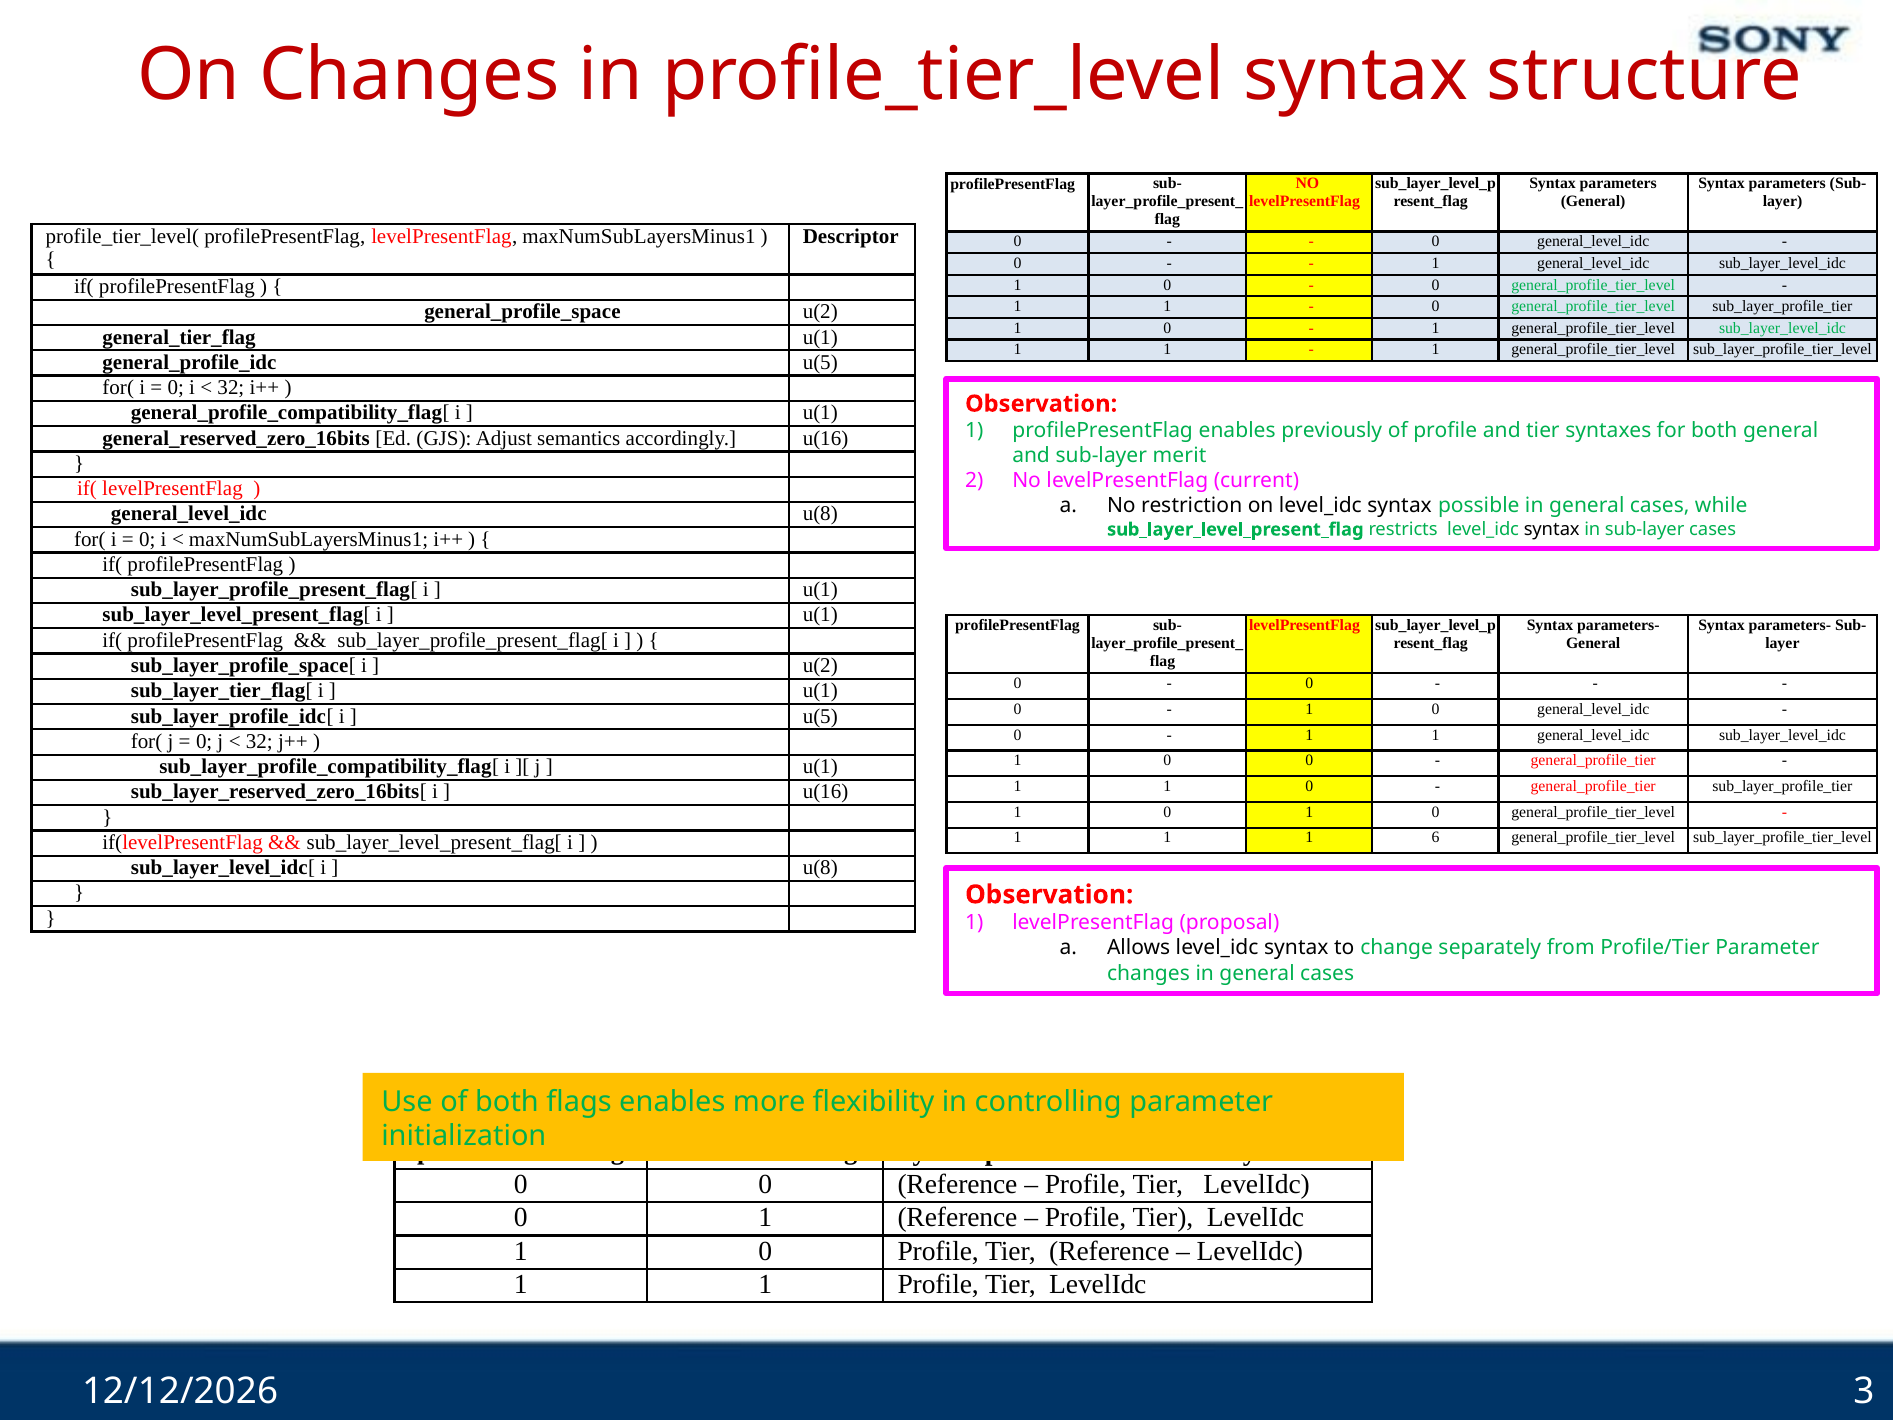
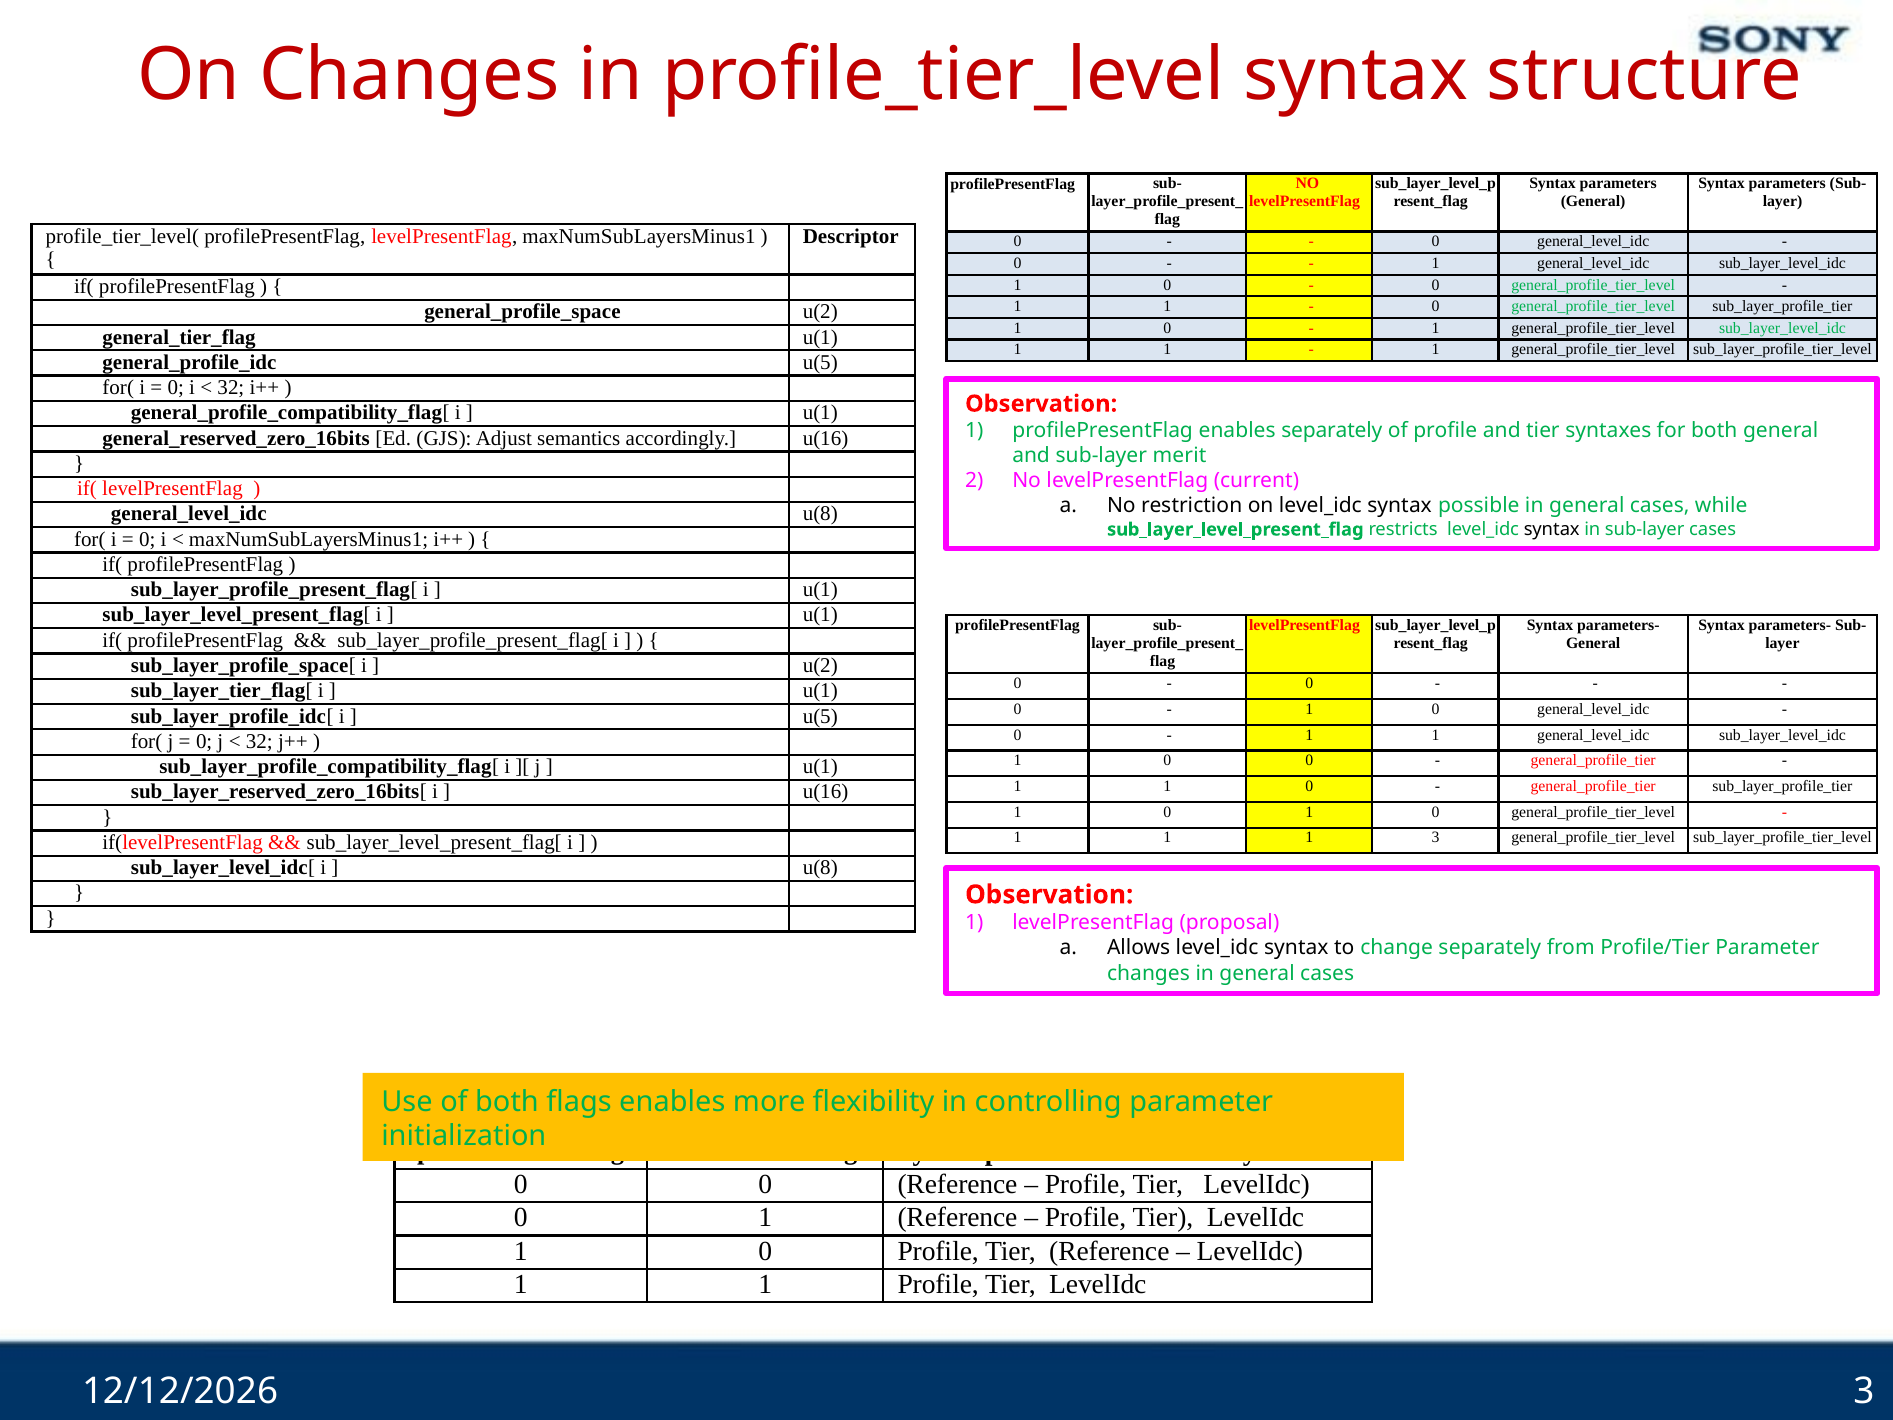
enables previously: previously -> separately
1 6: 6 -> 3
